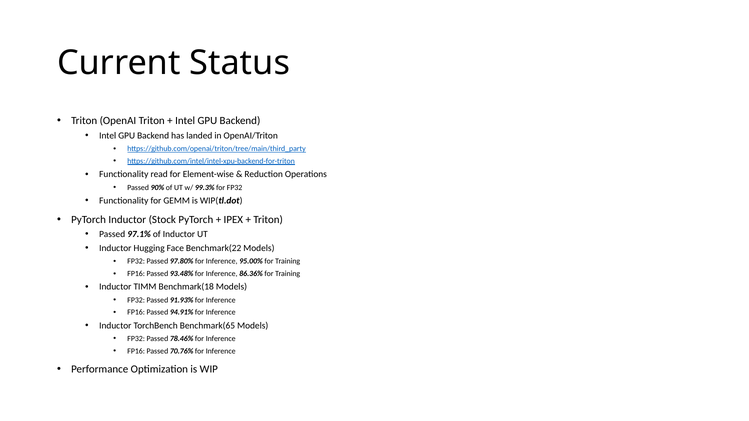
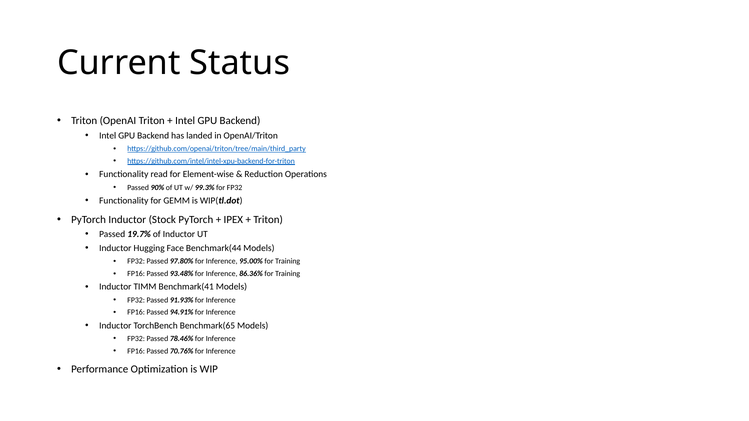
97.1%: 97.1% -> 19.7%
Benchmark(22: Benchmark(22 -> Benchmark(44
Benchmark(18: Benchmark(18 -> Benchmark(41
